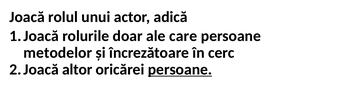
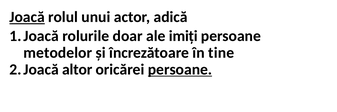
Joacă underline: none -> present
care: care -> imiți
cerc: cerc -> tine
